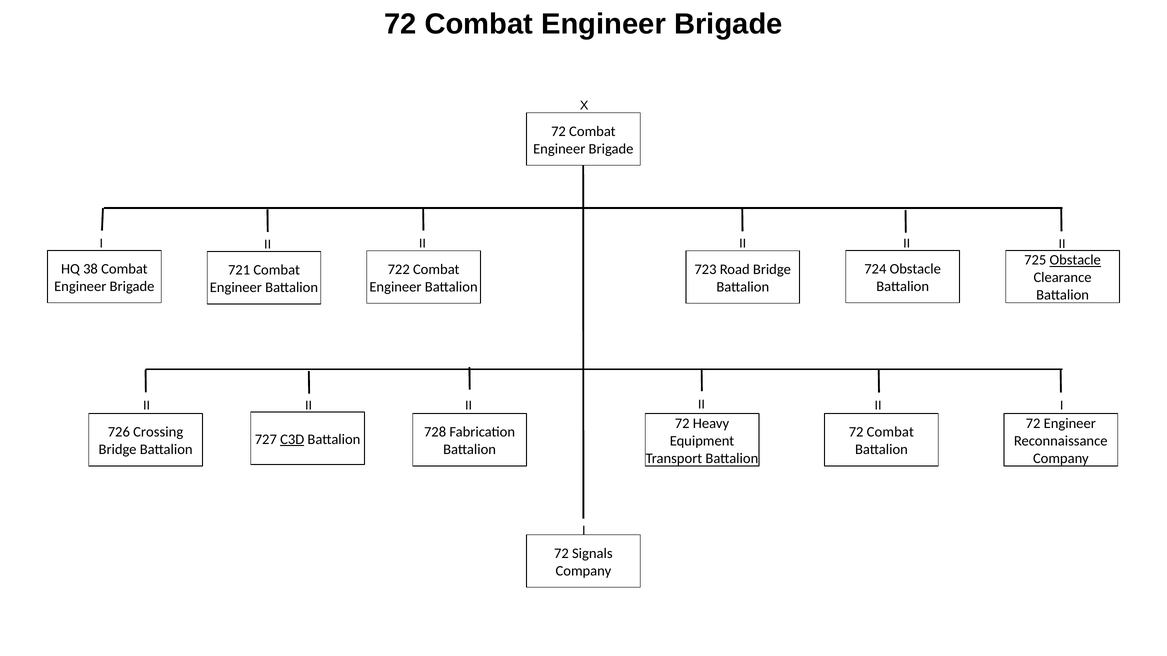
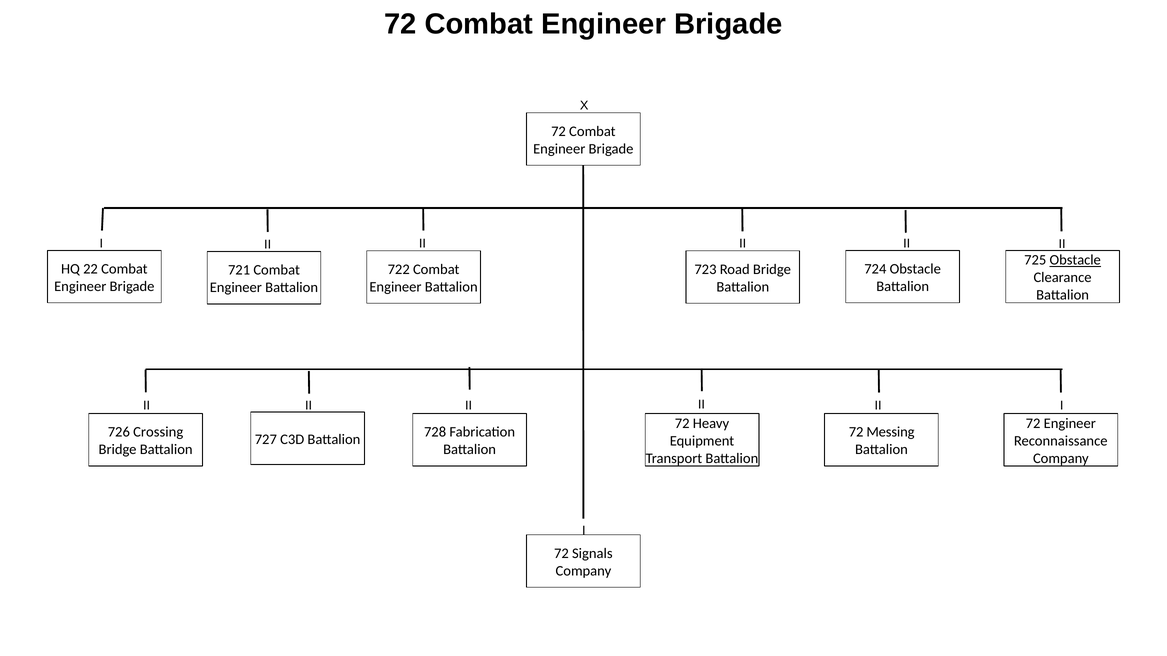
38: 38 -> 22
Combat at (890, 432): Combat -> Messing
C3D underline: present -> none
